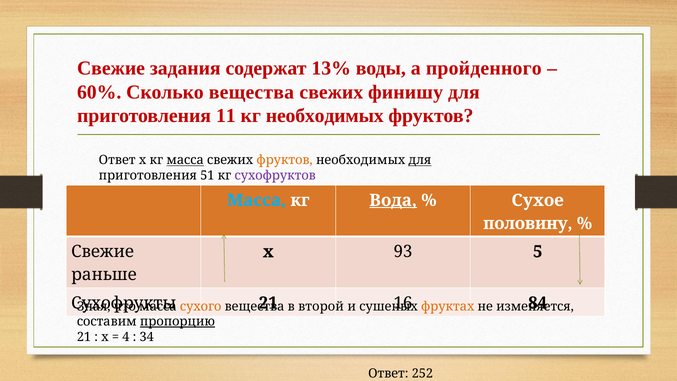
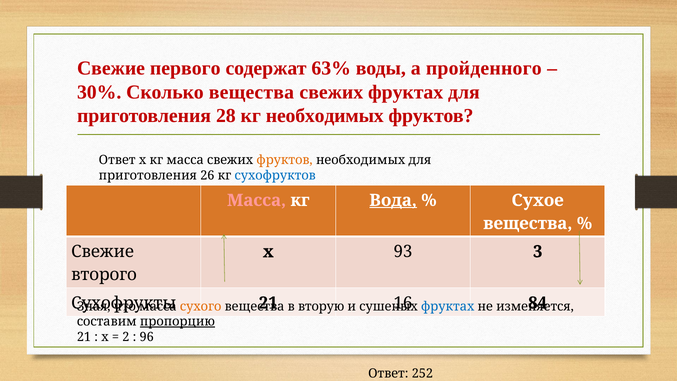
задания: задания -> первого
13%: 13% -> 63%
60%: 60% -> 30%
свежих финишу: финишу -> фруктах
11: 11 -> 28
масса at (185, 160) underline: present -> none
для at (420, 160) underline: present -> none
51: 51 -> 26
сухофруктов colour: purple -> blue
Масса at (257, 200) colour: light blue -> pink
половину at (528, 223): половину -> вещества
5: 5 -> 3
раньше: раньше -> второго
второй: второй -> вторую
фруктах at (448, 306) colour: orange -> blue
4: 4 -> 2
34: 34 -> 96
